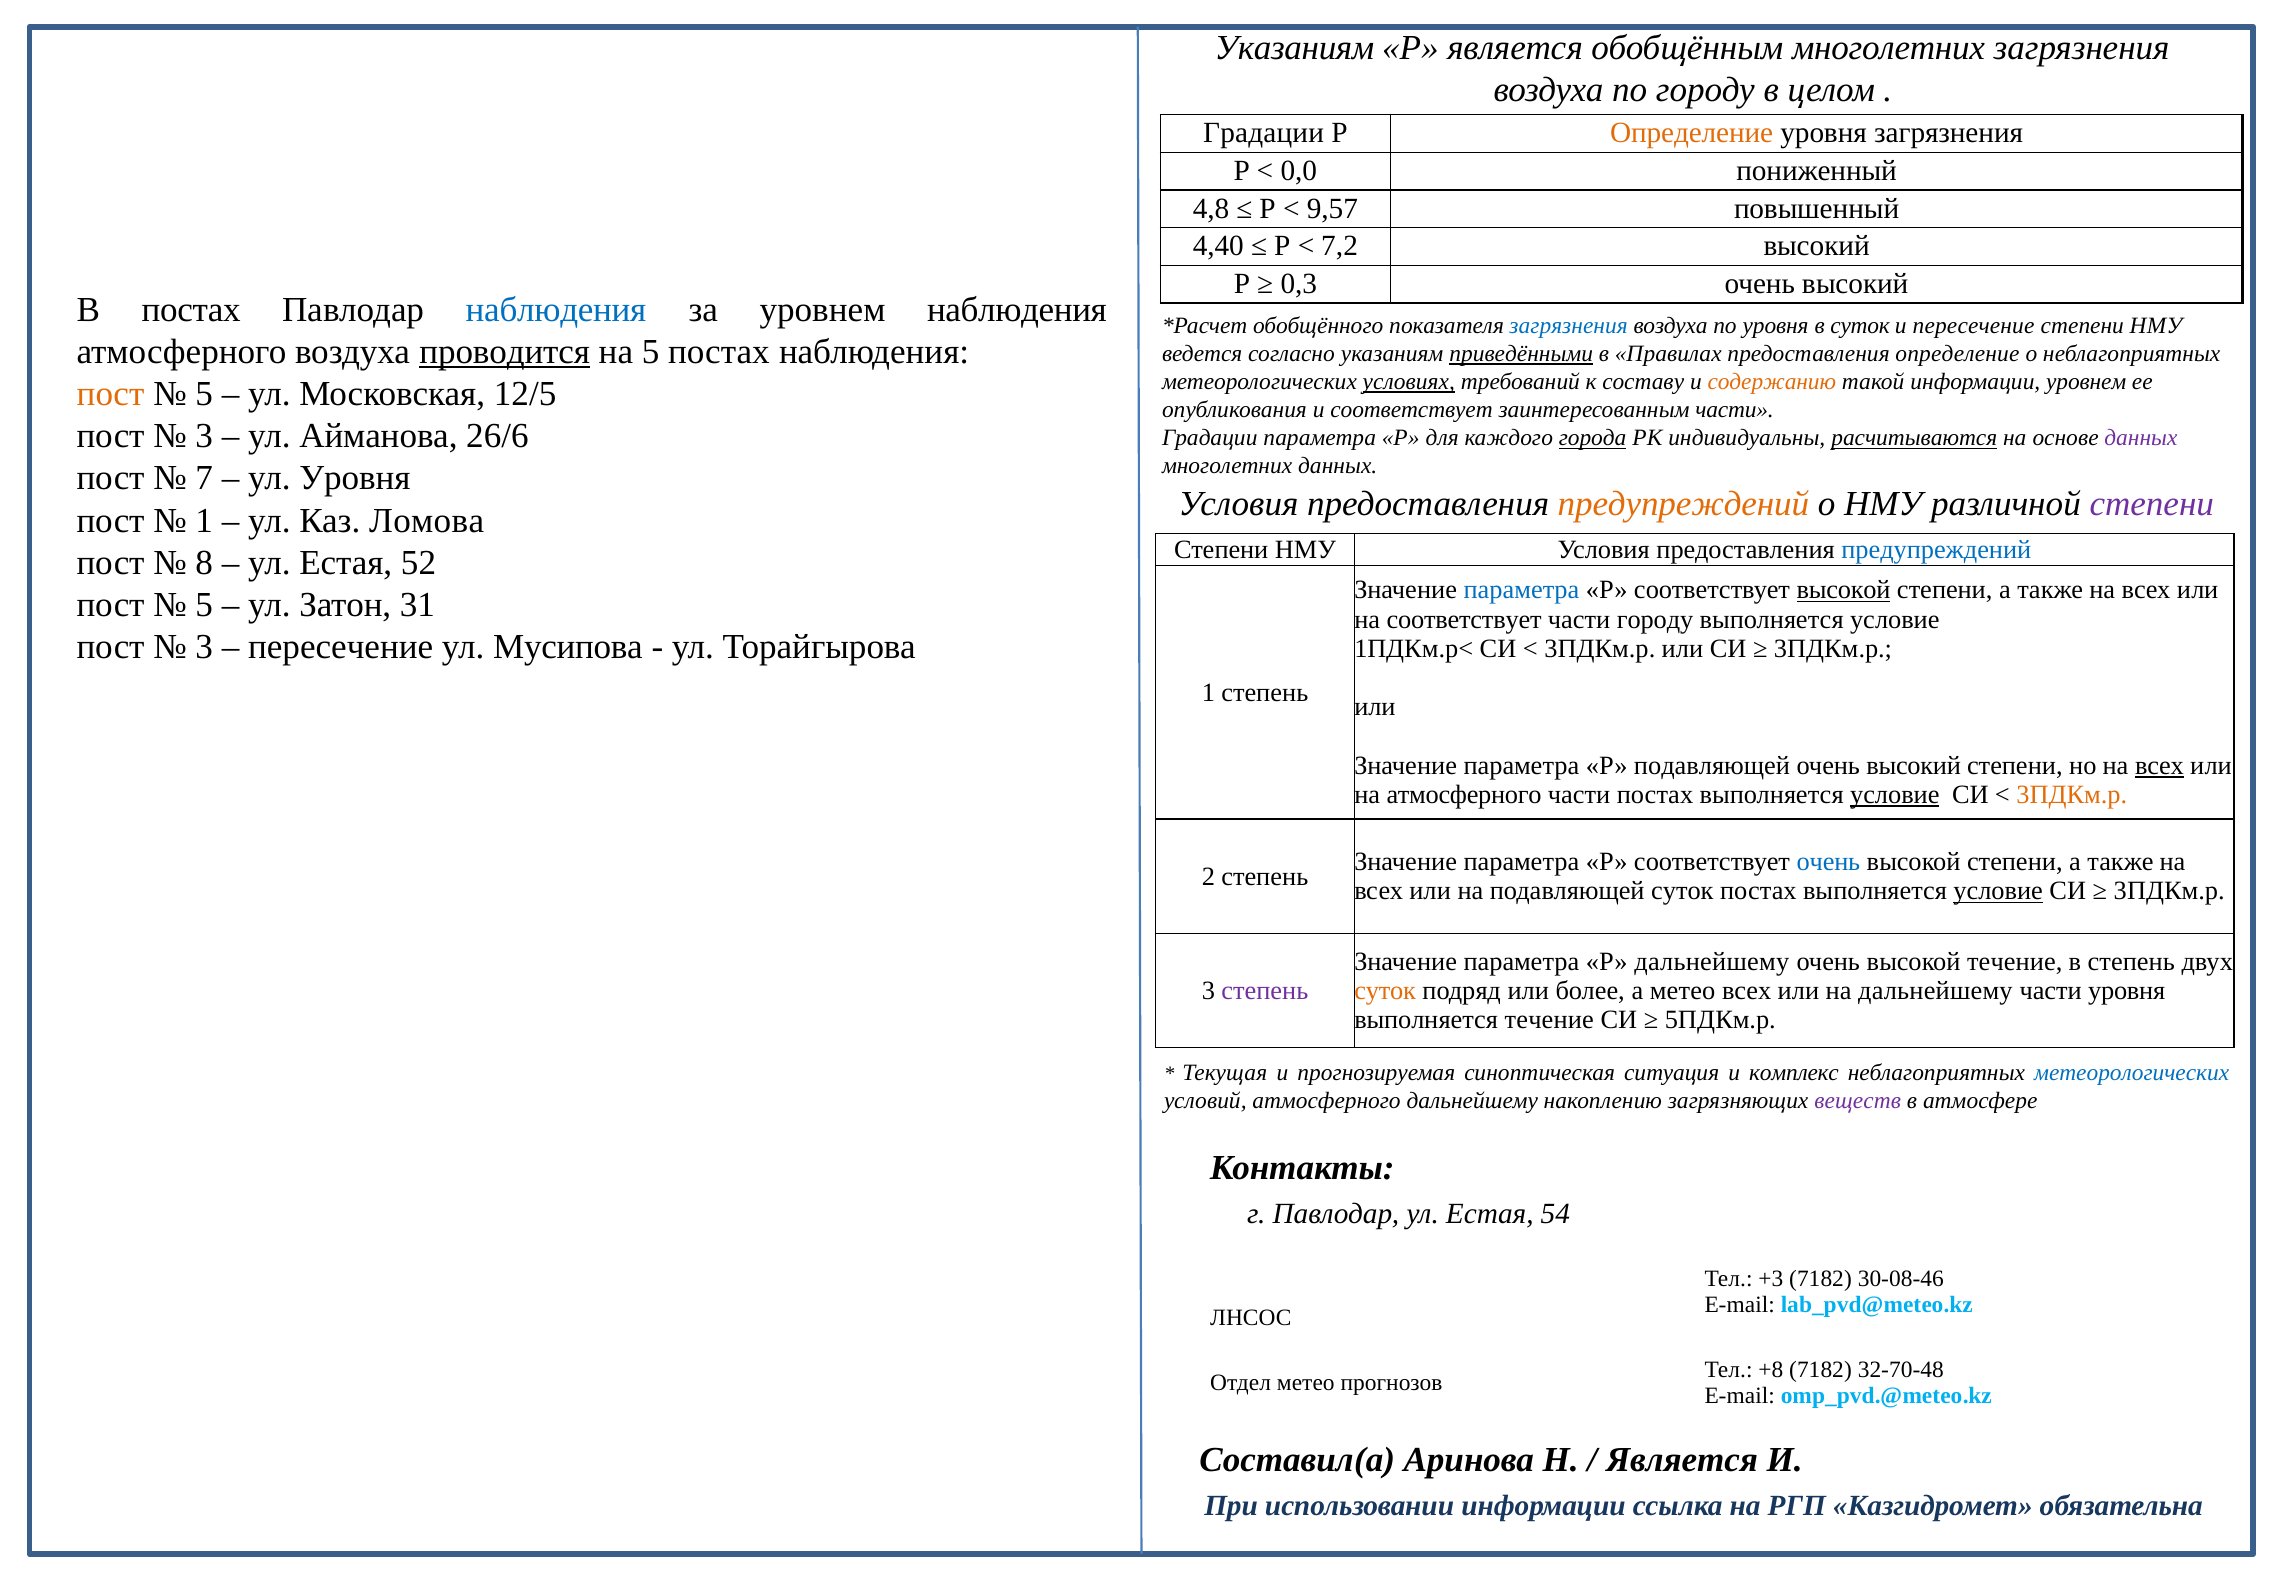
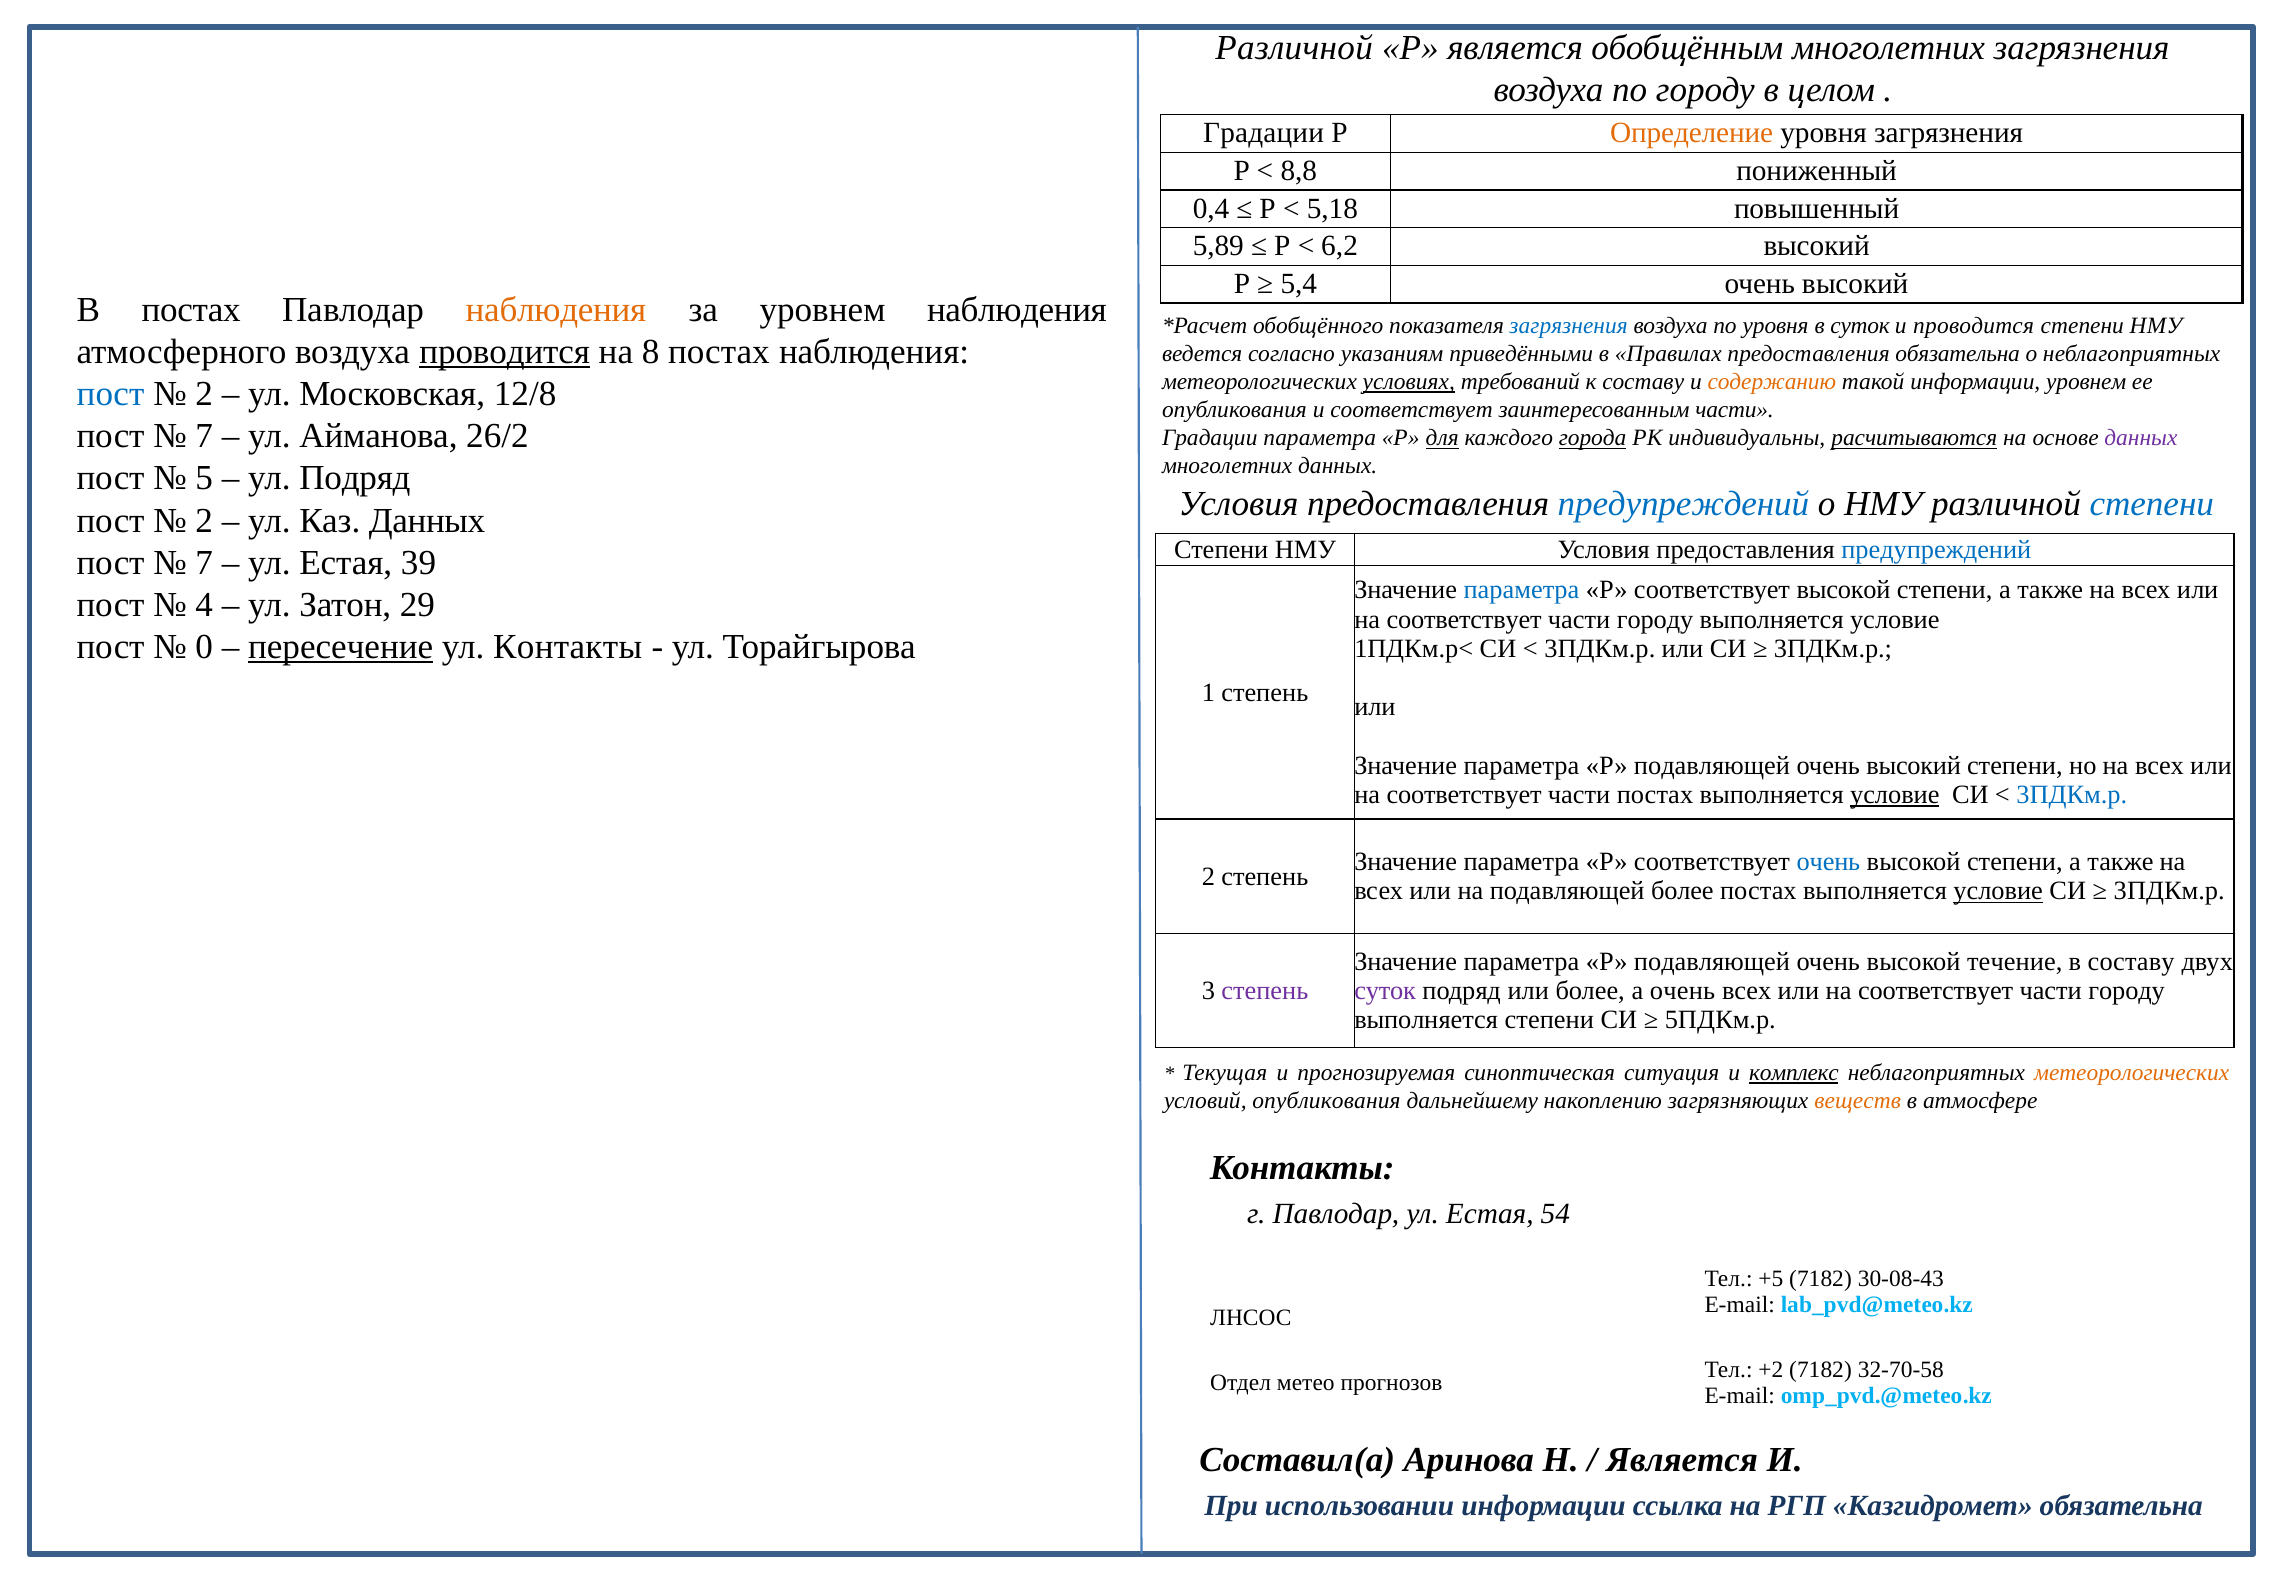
Указаниям at (1294, 48): Указаниям -> Различной
0,0: 0,0 -> 8,8
4,8: 4,8 -> 0,4
9,57: 9,57 -> 5,18
4,40: 4,40 -> 5,89
7,2: 7,2 -> 6,2
0,3: 0,3 -> 5,4
наблюдения at (556, 310) colour: blue -> orange
и пересечение: пересечение -> проводится
на 5: 5 -> 8
приведёнными underline: present -> none
предоставления определение: определение -> обязательна
пост at (111, 394) colour: orange -> blue
5 at (204, 394): 5 -> 2
12/5: 12/5 -> 12/8
3 at (204, 436): 3 -> 7
26/6: 26/6 -> 26/2
для underline: none -> present
7: 7 -> 5
ул Уровня: Уровня -> Подряд
предупреждений at (1683, 503) colour: orange -> blue
степени at (2152, 503) colour: purple -> blue
1 at (204, 520): 1 -> 2
Каз Ломова: Ломова -> Данных
8 at (204, 562): 8 -> 7
52: 52 -> 39
высокой at (1844, 590) underline: present -> none
5 at (204, 605): 5 -> 4
31: 31 -> 29
3 at (204, 647): 3 -> 0
пересечение at (341, 647) underline: none -> present
ул Мусипова: Мусипова -> Контакты
всех at (2159, 765) underline: present -> none
атмосферного at (1464, 794): атмосферного -> соответствует
3ПДКм.р at (2072, 794) colour: orange -> blue
подавляющей суток: суток -> более
дальнейшему at (1712, 961): дальнейшему -> подавляющей
в степень: степень -> составу
суток at (1385, 990) colour: orange -> purple
а метео: метео -> очень
дальнейшему at (1935, 990): дальнейшему -> соответствует
уровня at (2127, 990): уровня -> городу
выполняется течение: течение -> степени
комплекс underline: none -> present
метеорологических at (2132, 1073) colour: blue -> orange
условий атмосферного: атмосферного -> опубликования
веществ colour: purple -> orange
+3: +3 -> +5
30-08-46: 30-08-46 -> 30-08-43
+8: +8 -> +2
32-70-48: 32-70-48 -> 32-70-58
